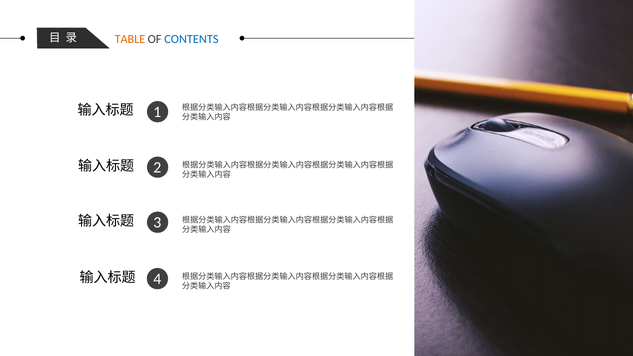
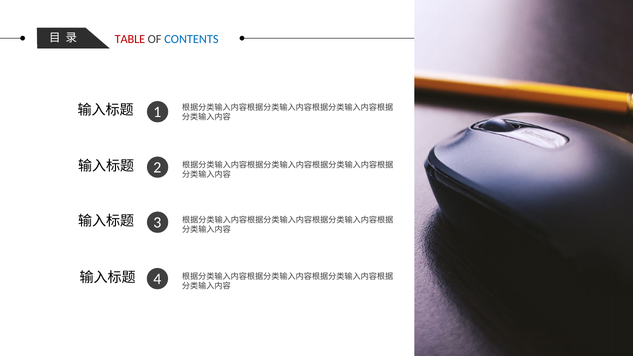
TABLE colour: orange -> red
